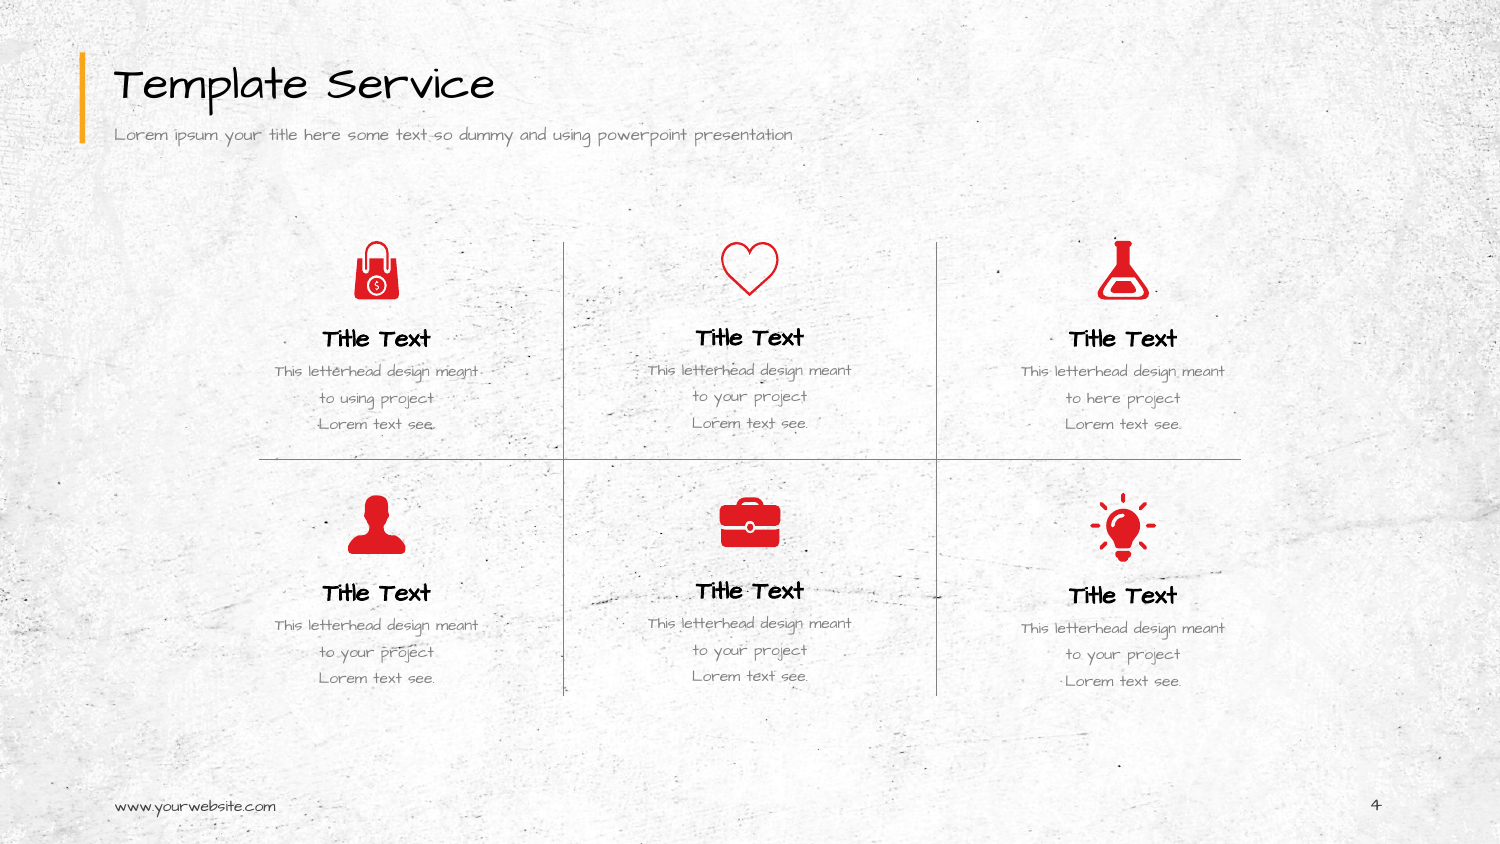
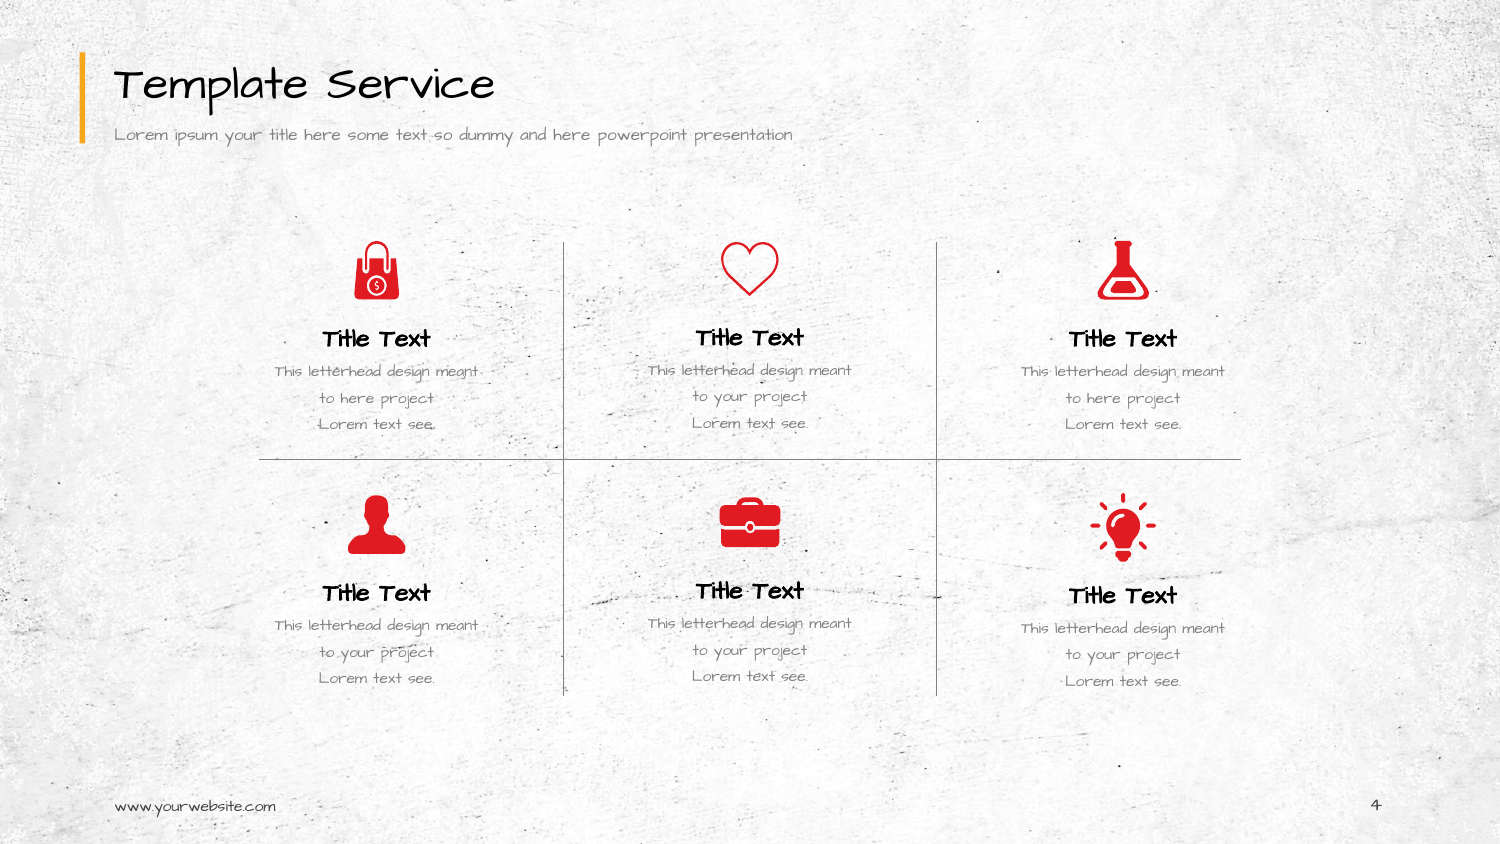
and using: using -> here
using at (358, 398): using -> here
